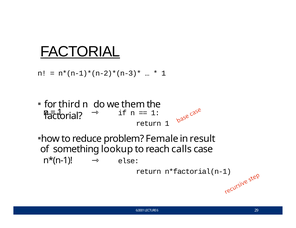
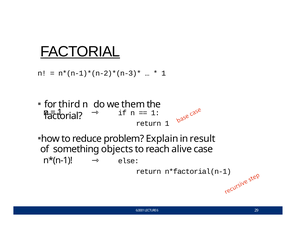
Female: Female -> Explain
lookup: lookup -> objects
calls: calls -> alive
